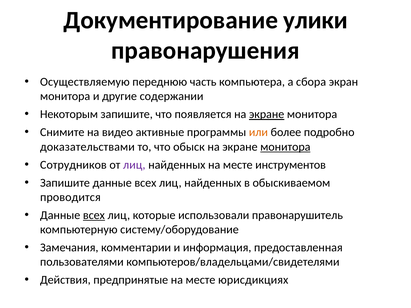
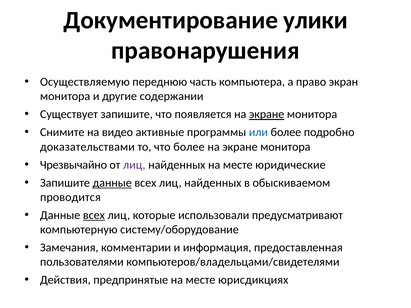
сбора: сбора -> право
Некоторым: Некоторым -> Существует
или colour: orange -> blue
что обыск: обыск -> более
монитора at (285, 147) underline: present -> none
Сотрудников: Сотрудников -> Чрезвычайно
инструментов: инструментов -> юридические
данные at (112, 183) underline: none -> present
правонарушитель: правонарушитель -> предусматривают
